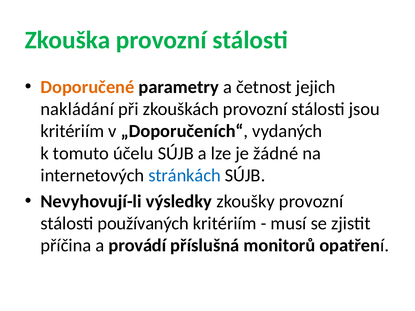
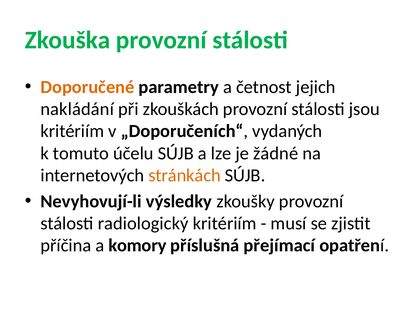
stránkách colour: blue -> orange
používaných: používaných -> radiologický
provádí: provádí -> komory
monitorů: monitorů -> přejímací
